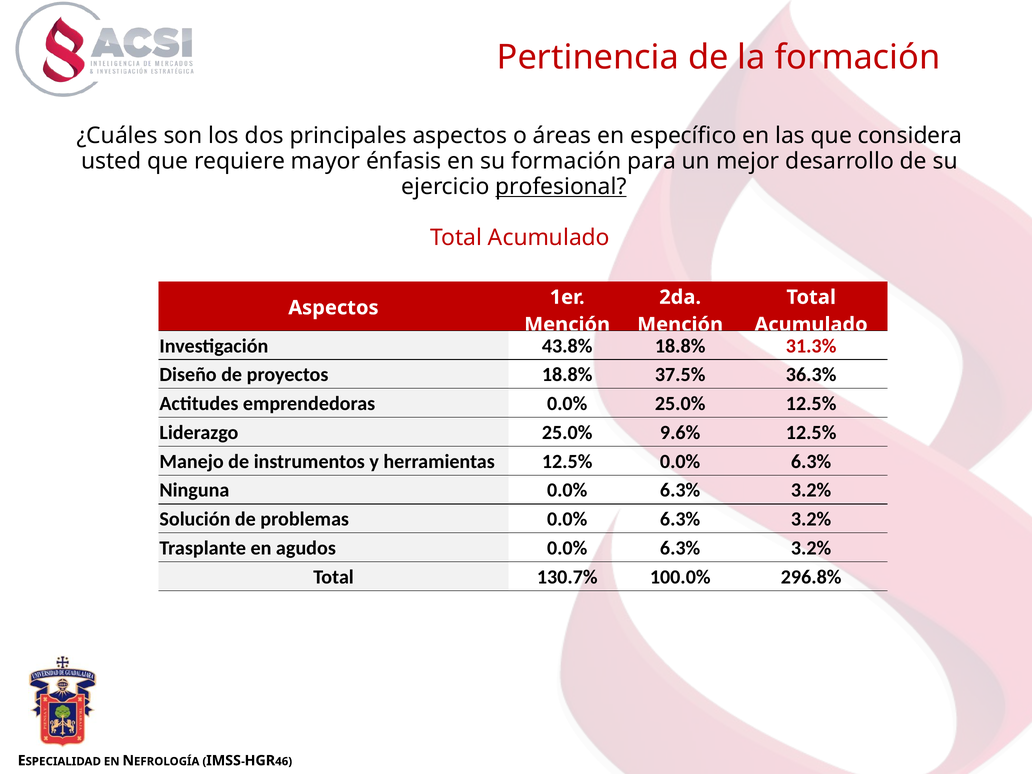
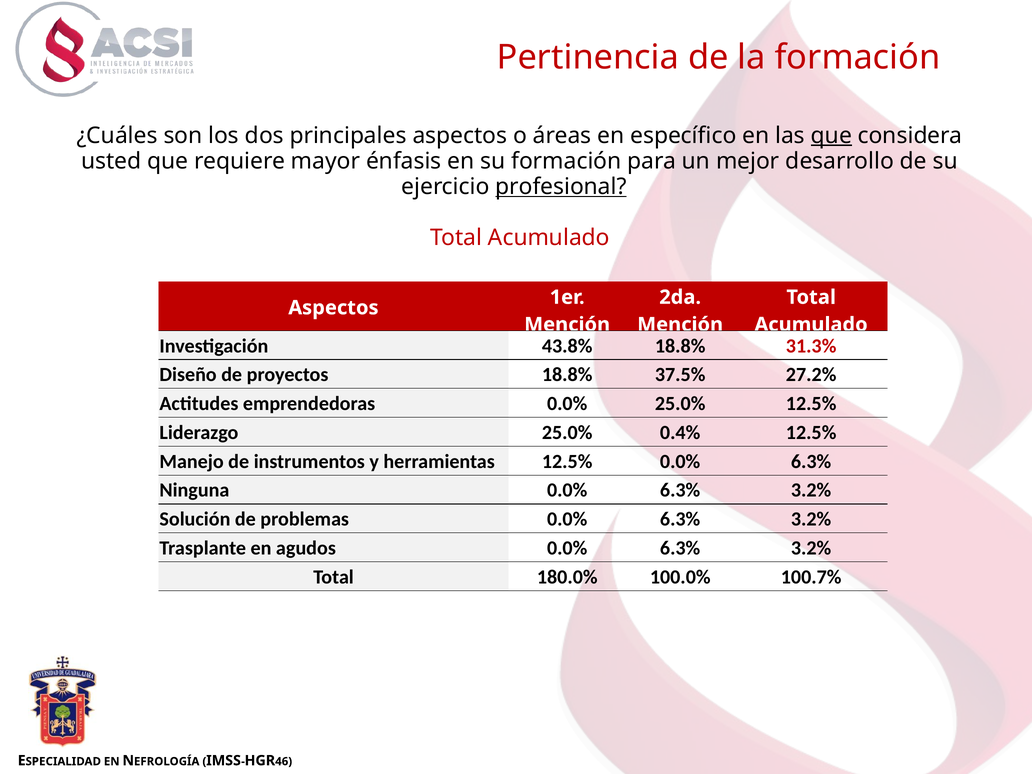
que at (831, 135) underline: none -> present
36.3%: 36.3% -> 27.2%
9.6%: 9.6% -> 0.4%
130.7%: 130.7% -> 180.0%
296.8%: 296.8% -> 100.7%
